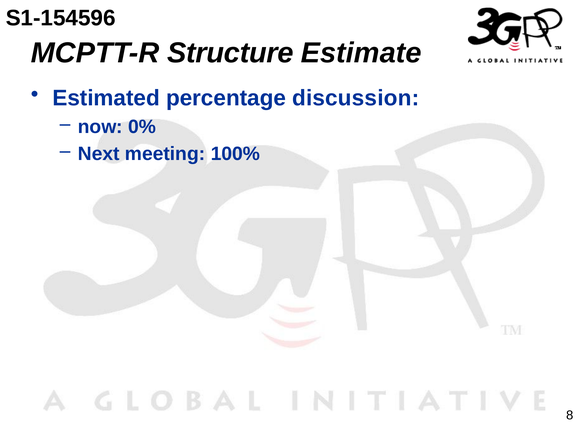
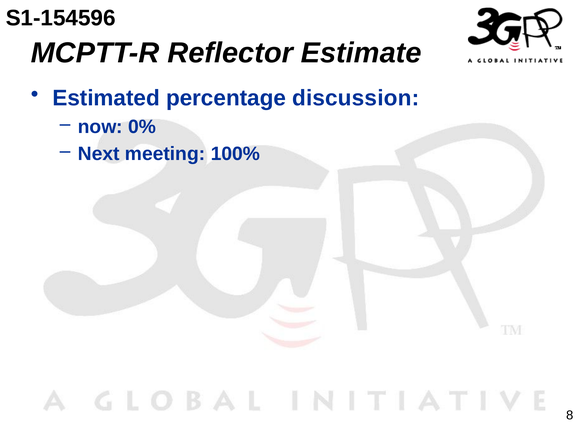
Structure: Structure -> Reflector
